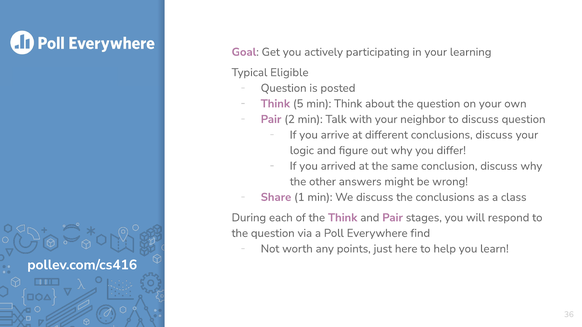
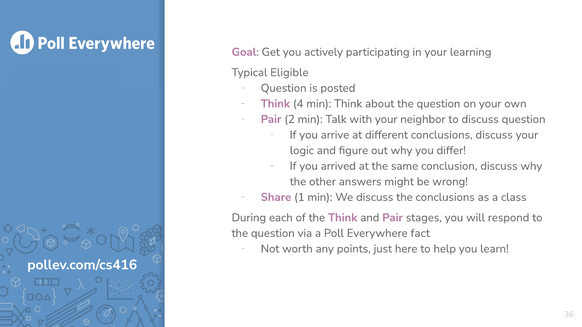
5: 5 -> 4
find: find -> fact
